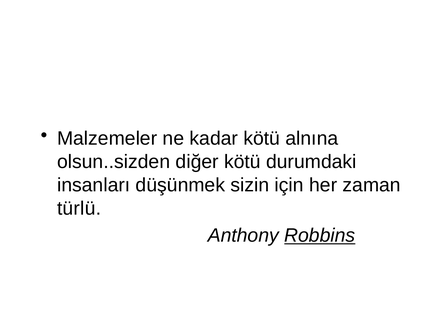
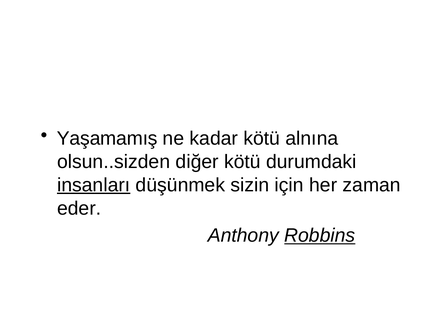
Malzemeler: Malzemeler -> Yaşamamış
insanları underline: none -> present
türlü: türlü -> eder
